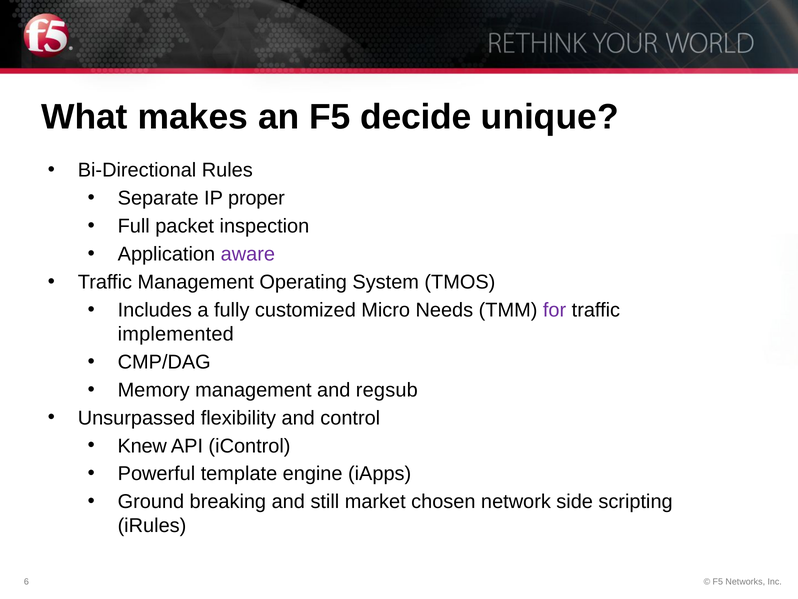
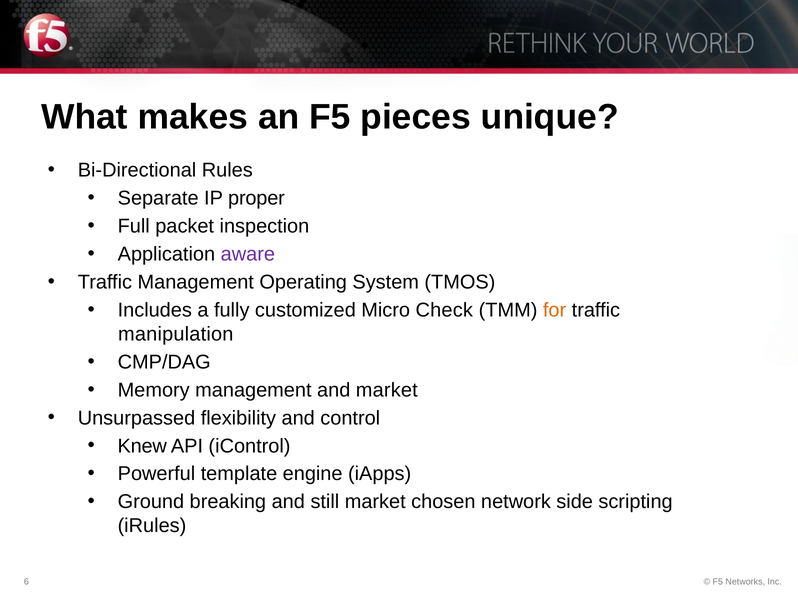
decide: decide -> pieces
Needs: Needs -> Check
for colour: purple -> orange
implemented: implemented -> manipulation
and regsub: regsub -> market
